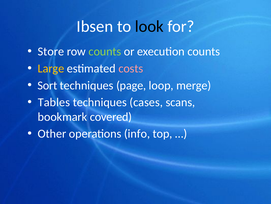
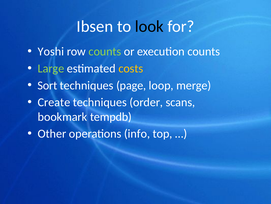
Store: Store -> Yoshi
Large colour: yellow -> light green
costs colour: pink -> yellow
Tables: Tables -> Create
cases: cases -> order
covered: covered -> tempdb
